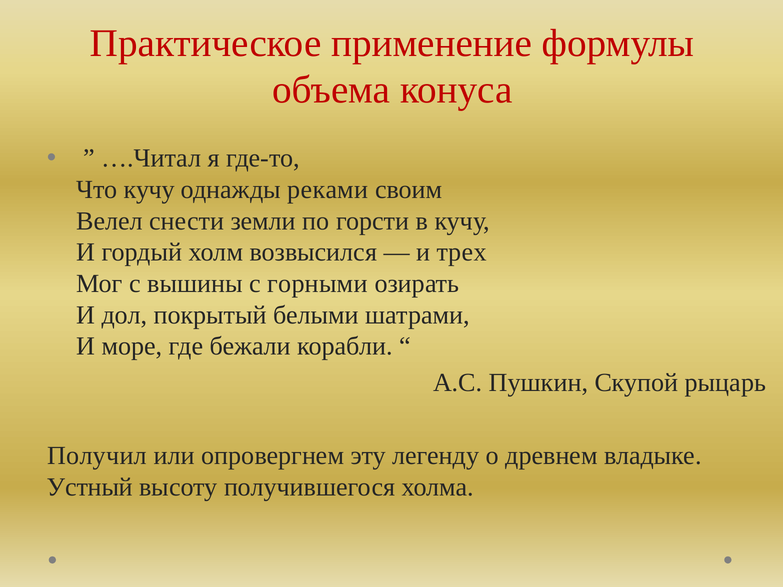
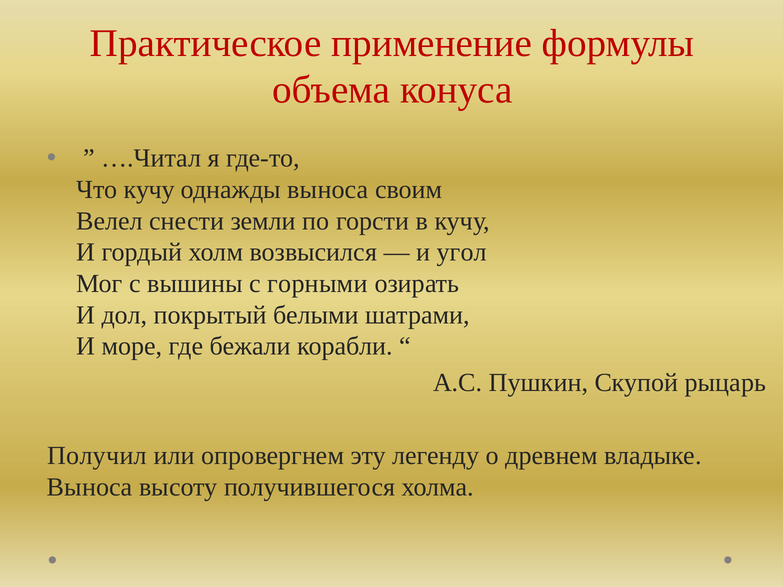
однажды реками: реками -> выноса
трех: трех -> угол
Устный at (90, 487): Устный -> Выноса
